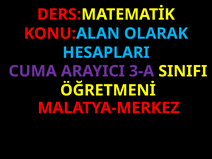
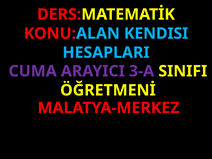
OLARAK: OLARAK -> KENDISI
